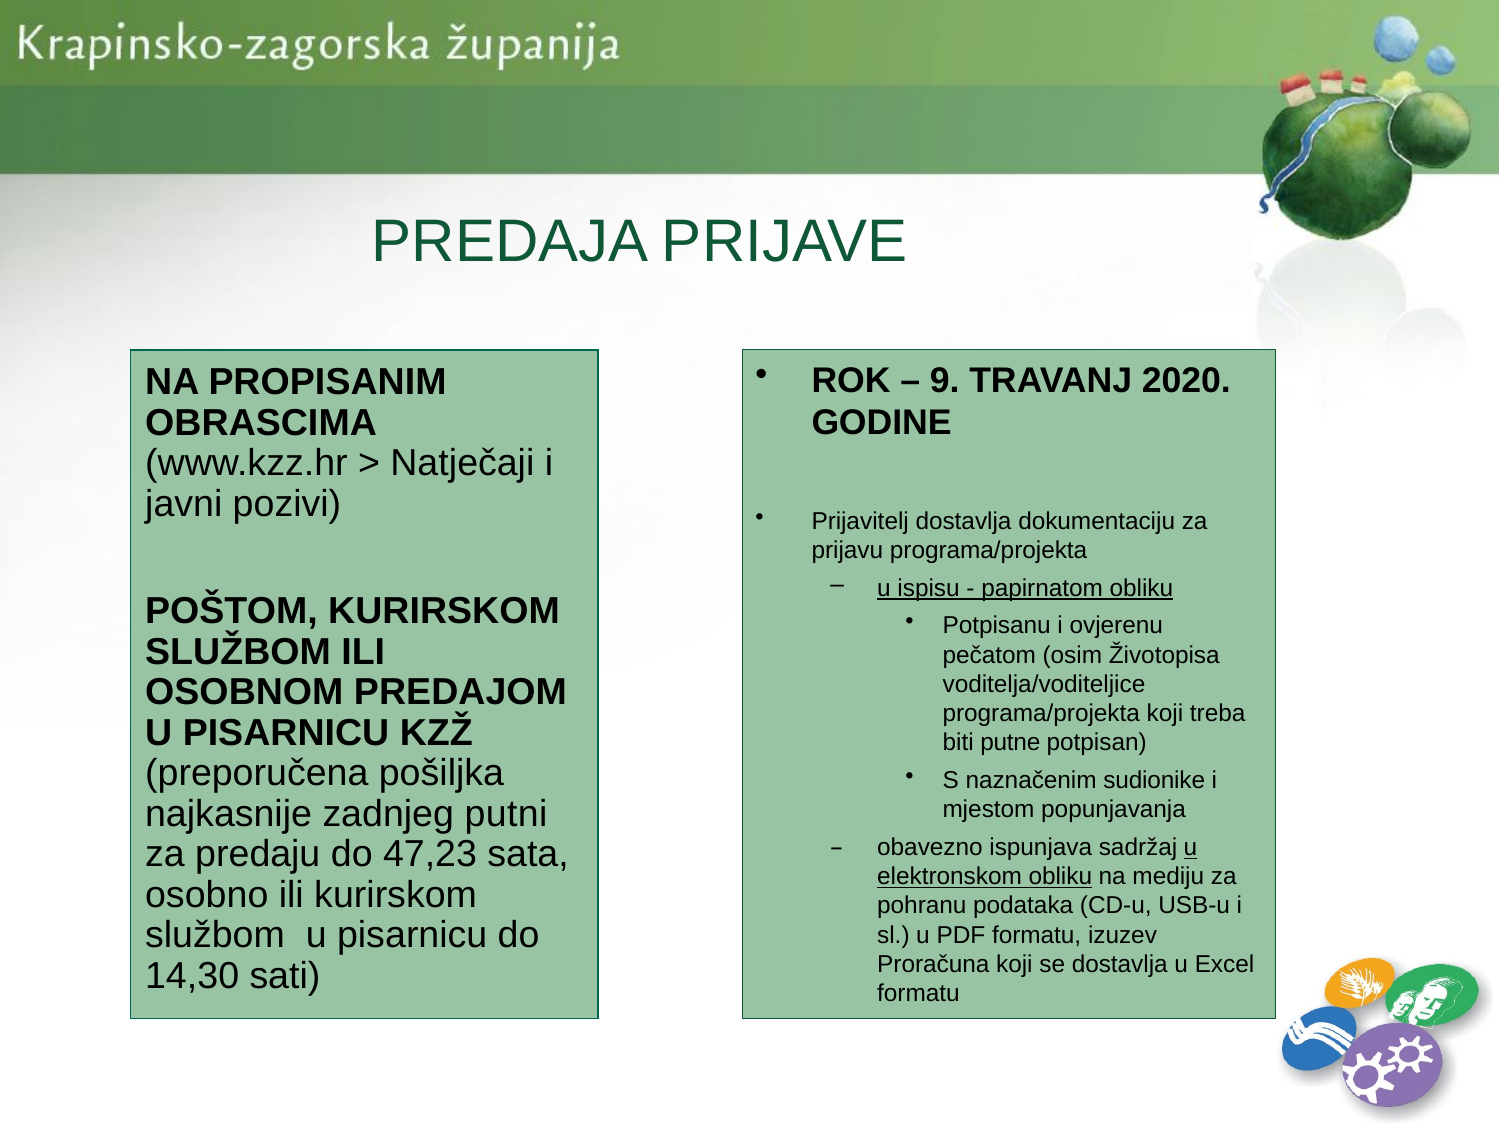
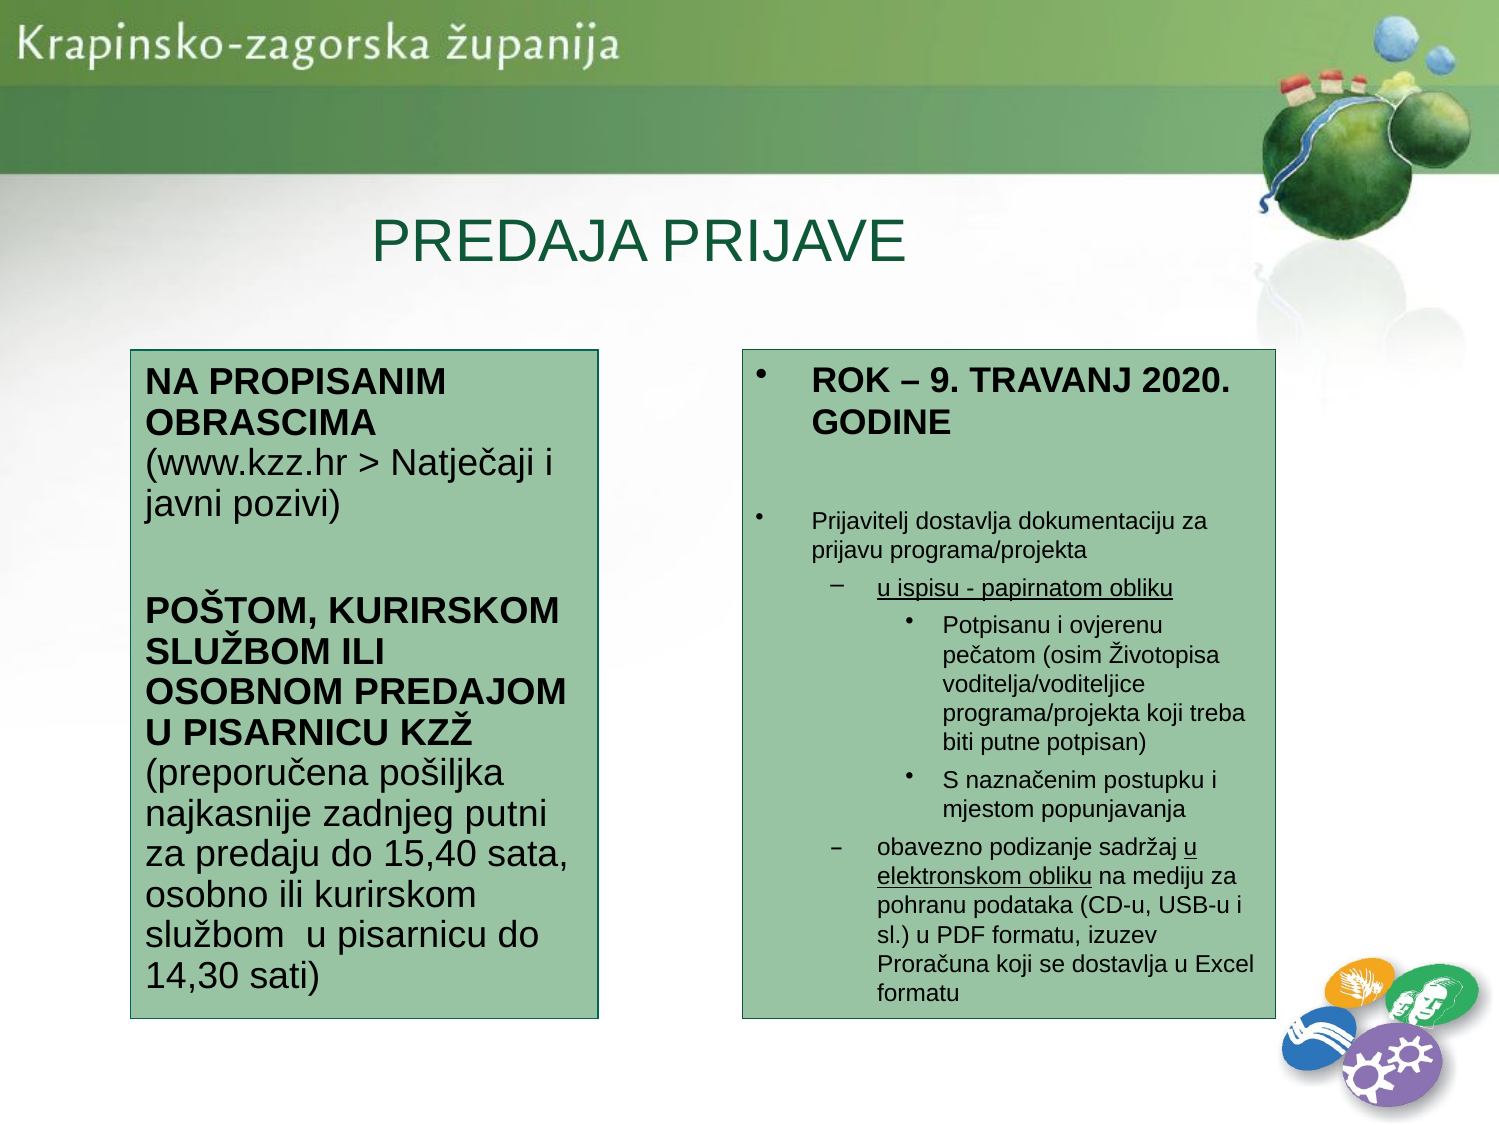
sudionike: sudionike -> postupku
47,23: 47,23 -> 15,40
ispunjava: ispunjava -> podizanje
